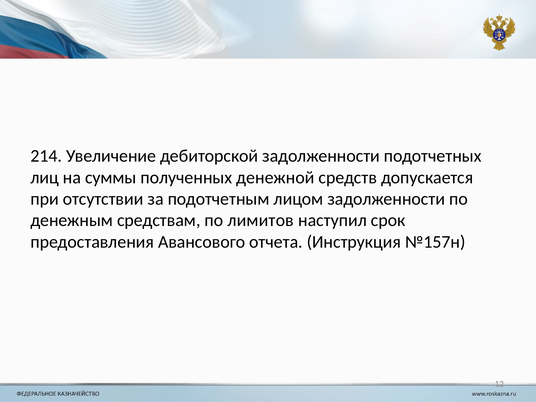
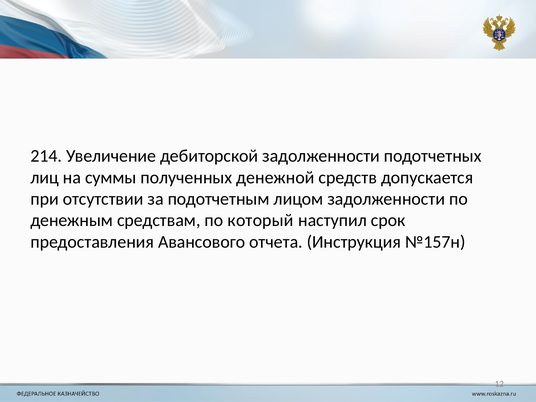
лимитов: лимитов -> который
